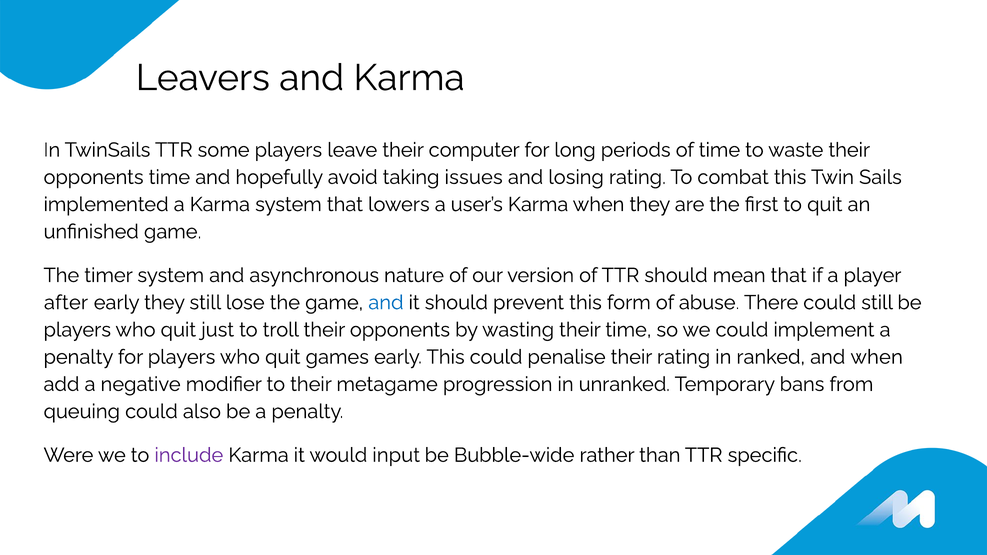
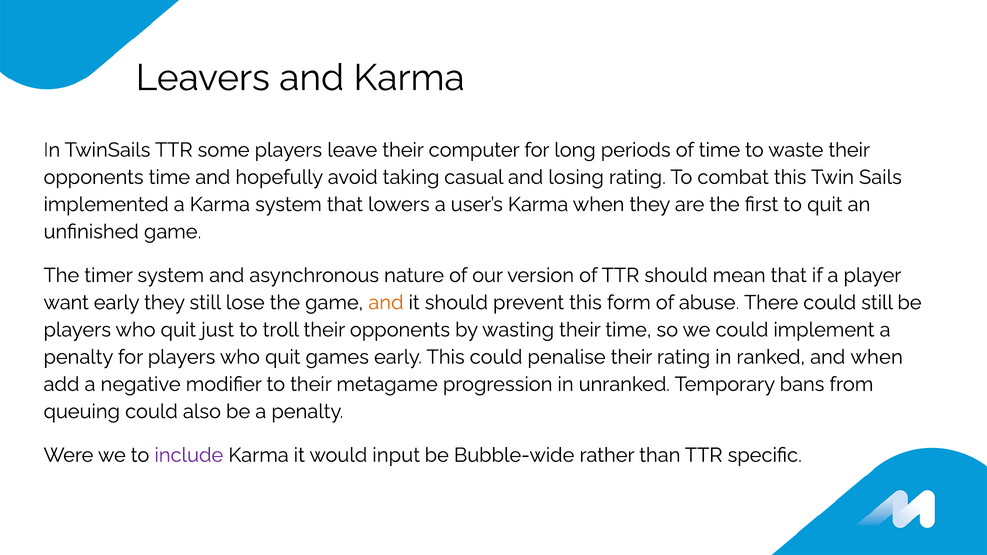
issues: issues -> casual
after: after -> want
and at (386, 303) colour: blue -> orange
